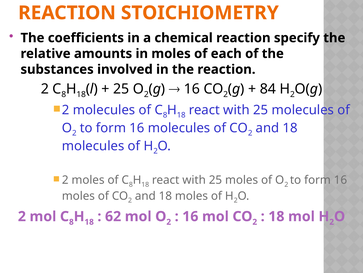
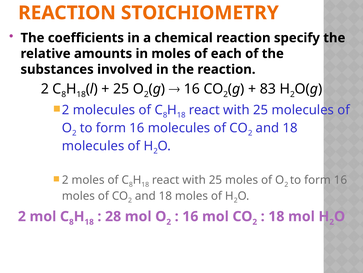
84: 84 -> 83
62: 62 -> 28
